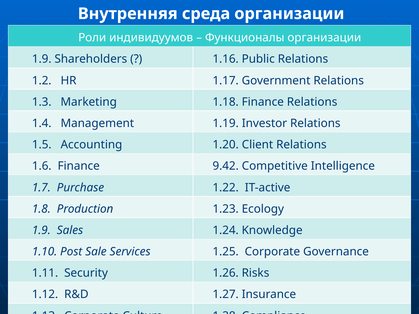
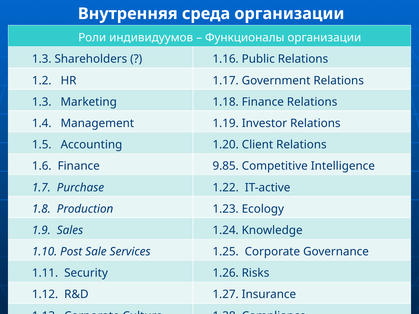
1.9 at (42, 59): 1.9 -> 1.3
9.42: 9.42 -> 9.85
